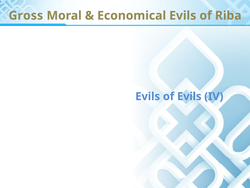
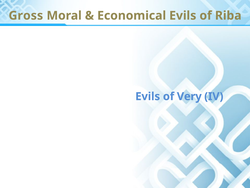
of Evils: Evils -> Very
